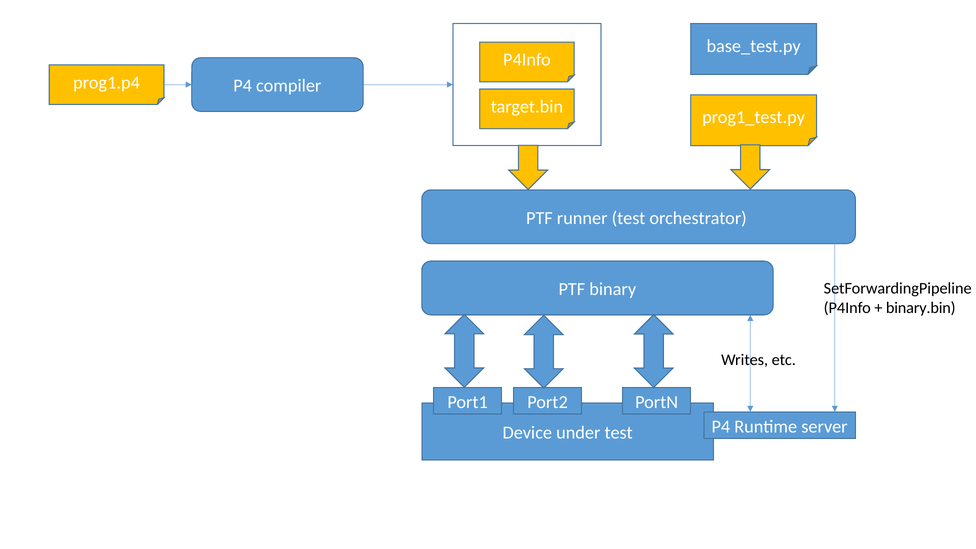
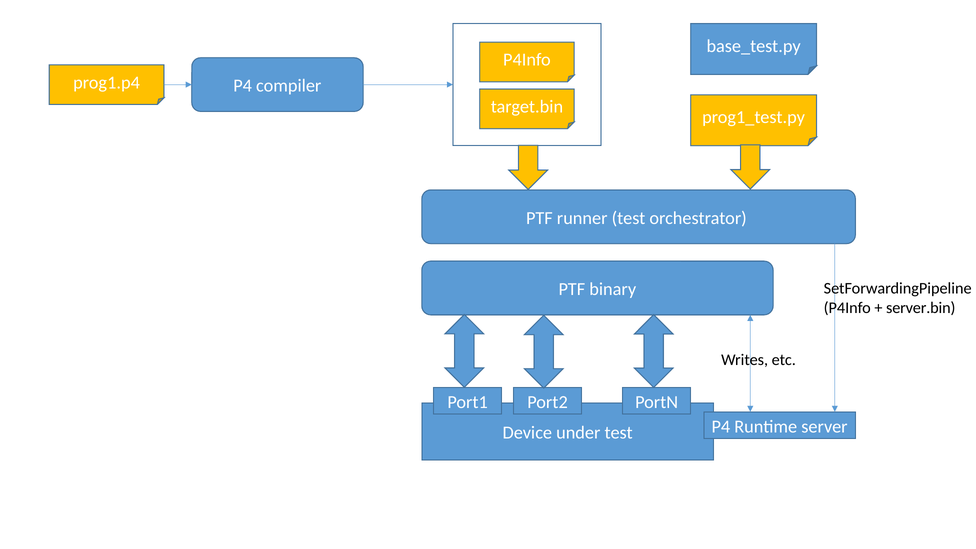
binary.bin: binary.bin -> server.bin
